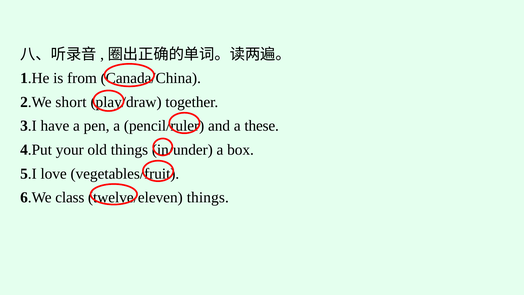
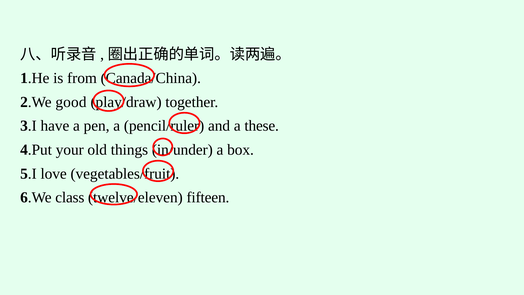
short: short -> good
things at (208, 197): things -> fifteen
